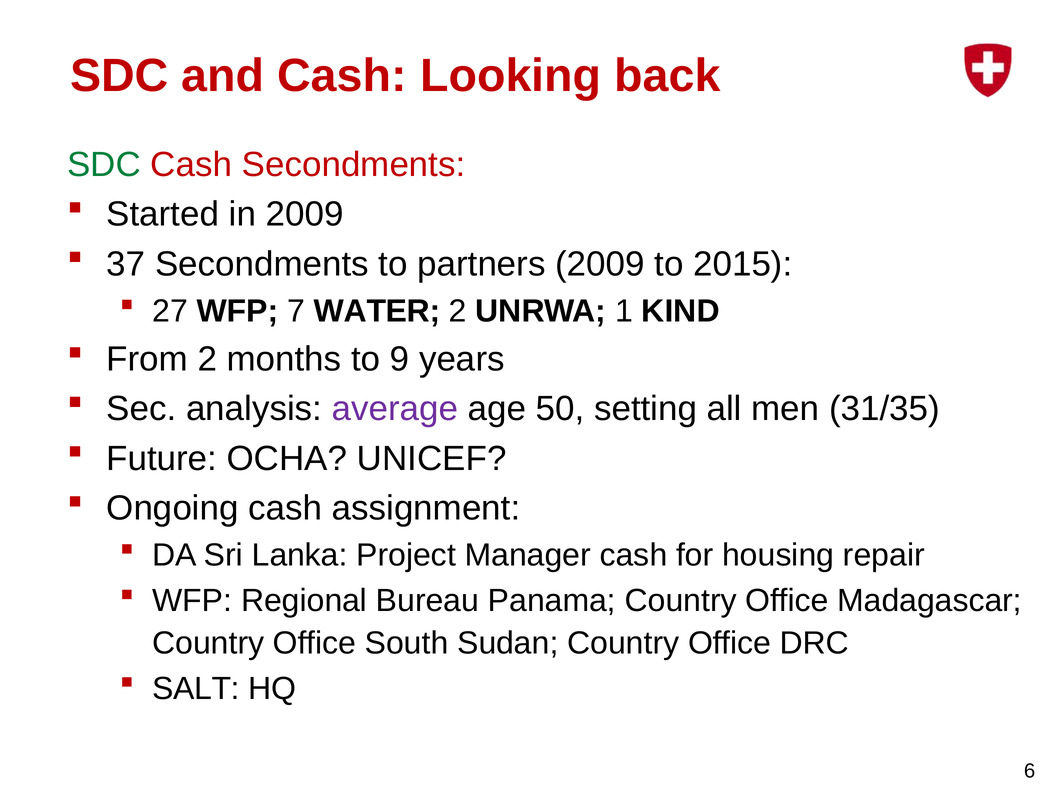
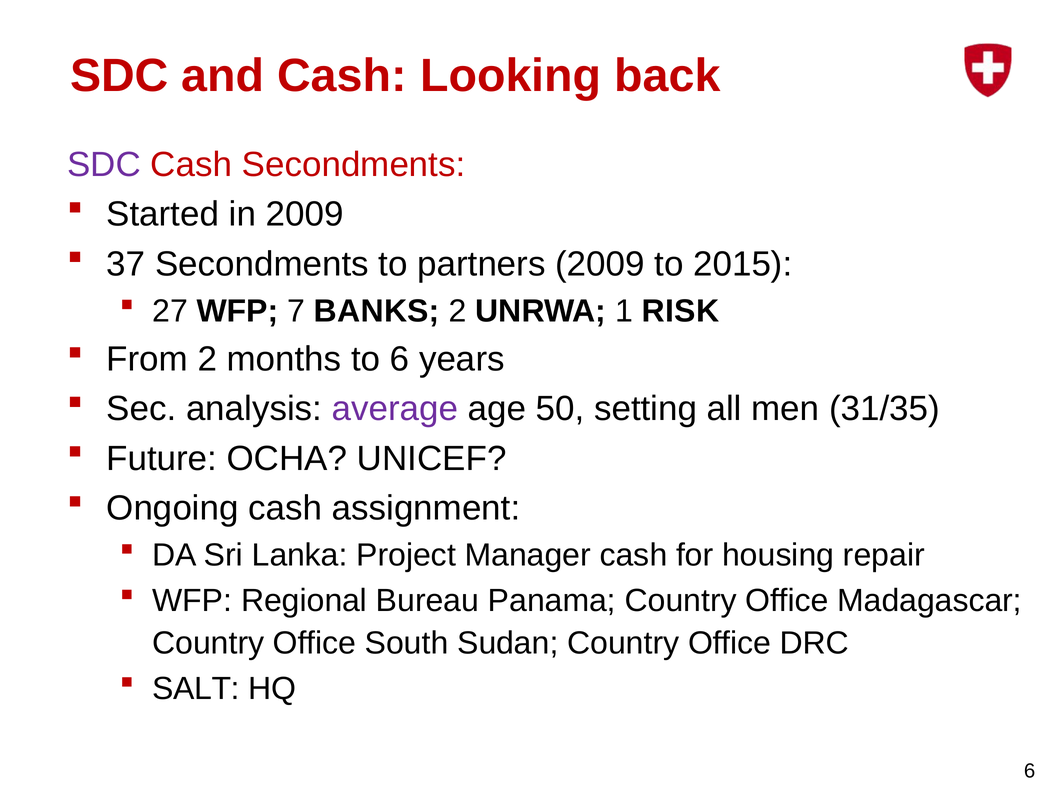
SDC at (104, 165) colour: green -> purple
WATER: WATER -> BANKS
KIND: KIND -> RISK
to 9: 9 -> 6
